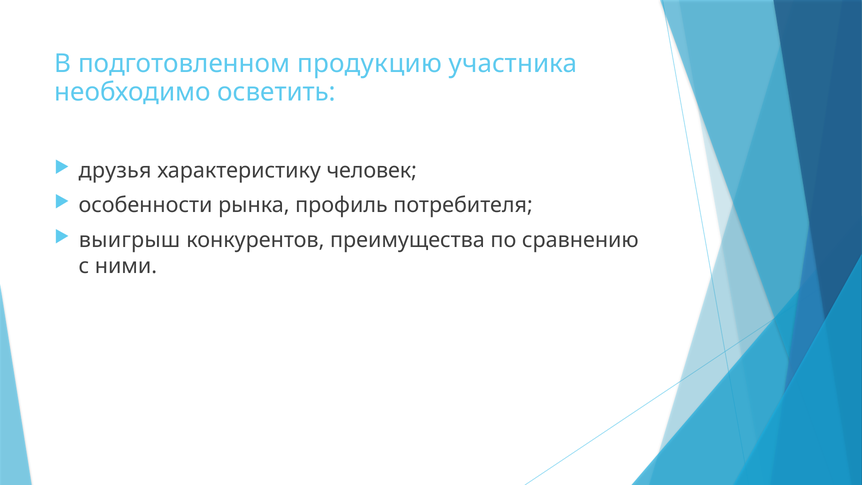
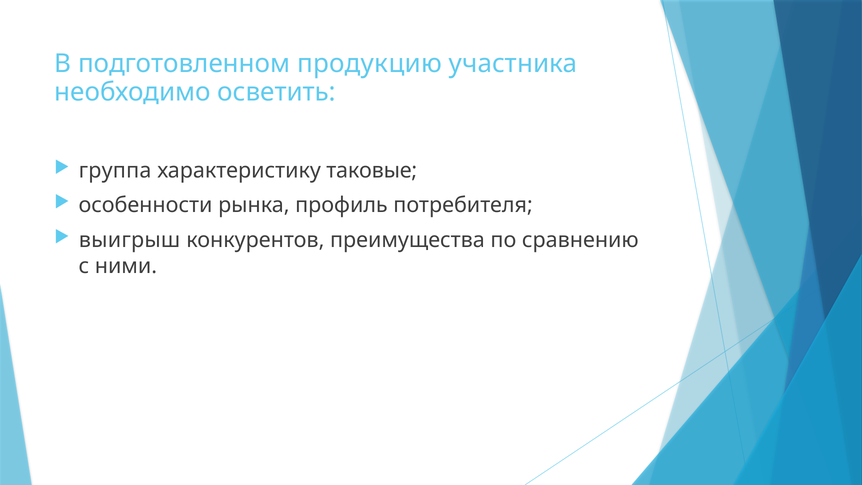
друзья: друзья -> группа
человек: человек -> таковые
